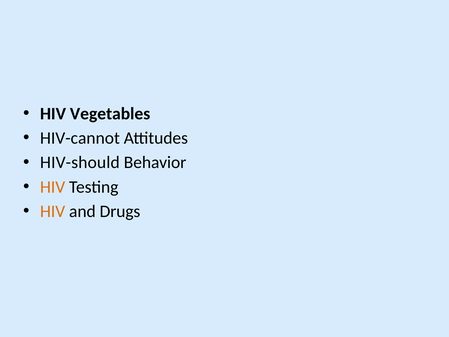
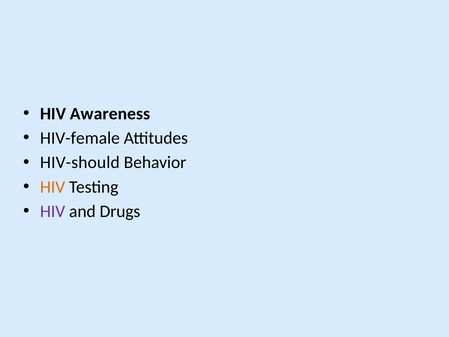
Vegetables: Vegetables -> Awareness
HIV-cannot: HIV-cannot -> HIV-female
HIV at (53, 211) colour: orange -> purple
